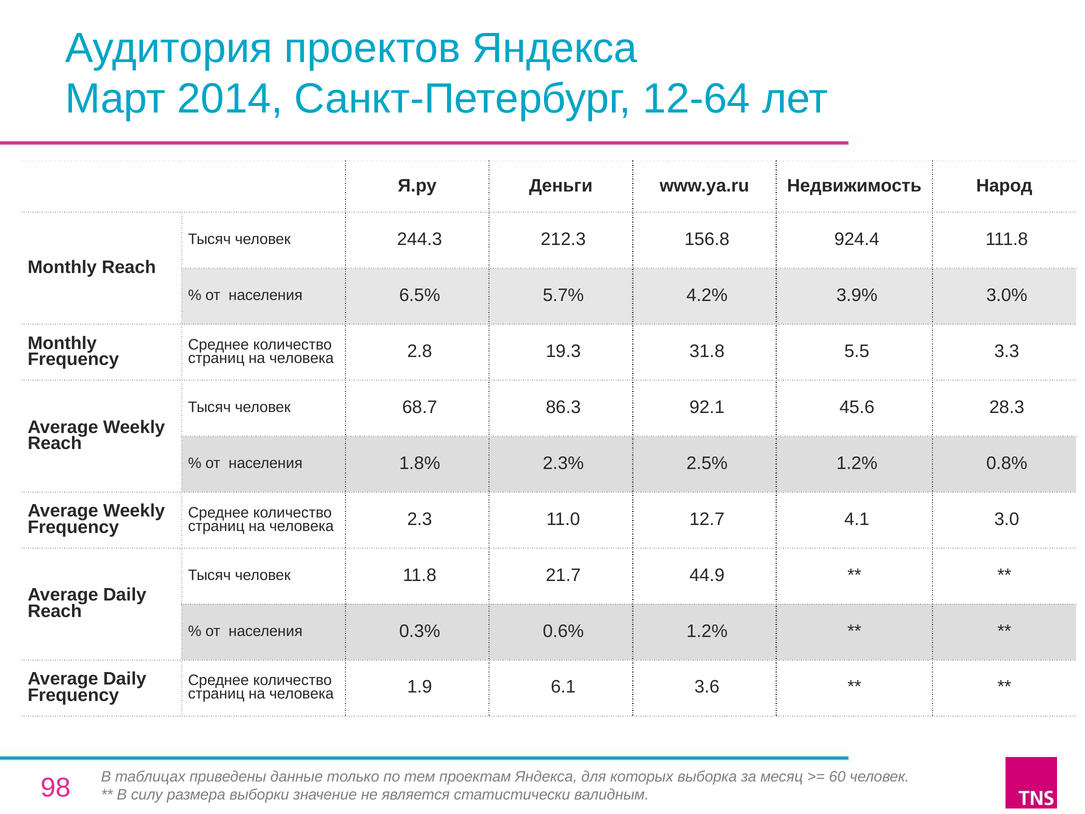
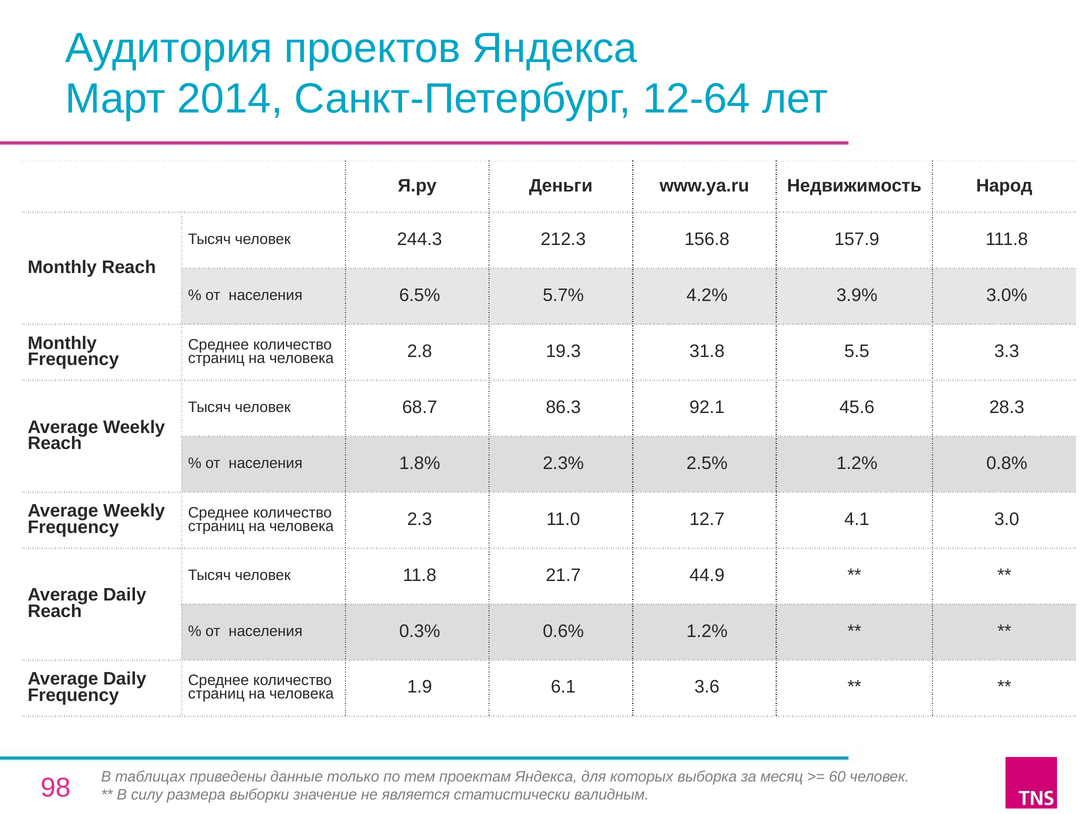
924.4: 924.4 -> 157.9
